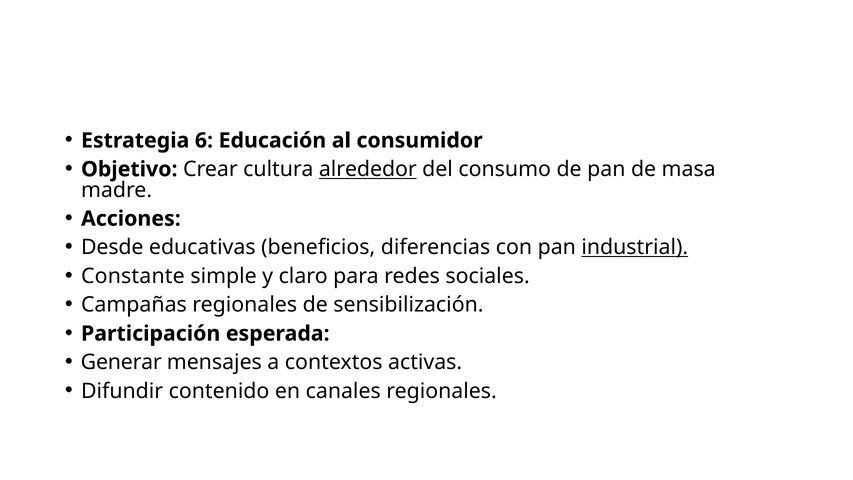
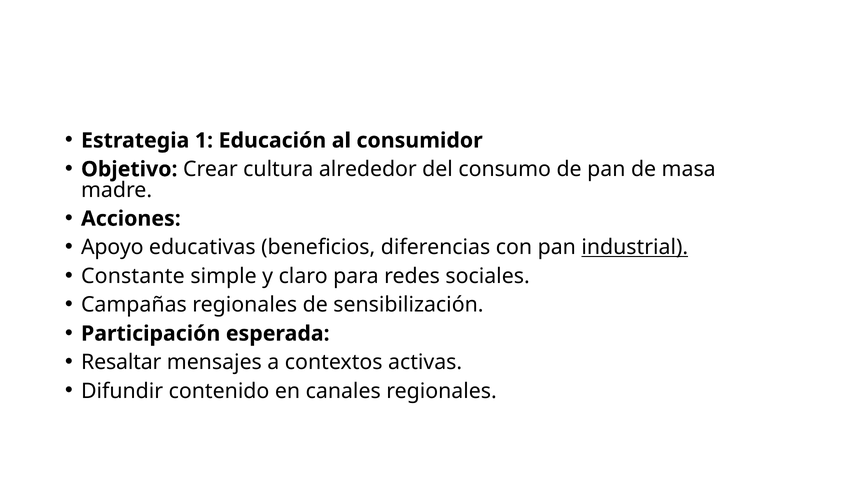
6: 6 -> 1
alrededor underline: present -> none
Desde: Desde -> Apoyo
Generar: Generar -> Resaltar
